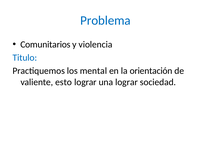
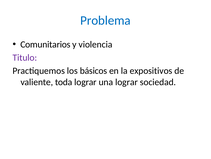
Titulo colour: blue -> purple
mental: mental -> básicos
orientación: orientación -> expositivos
esto: esto -> toda
